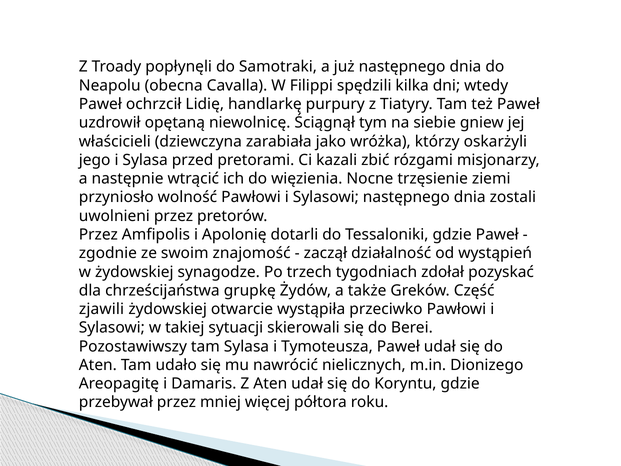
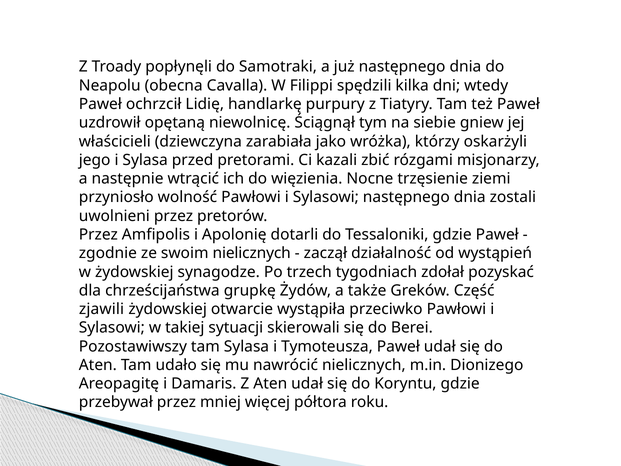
swoim znajomość: znajomość -> nielicznych
